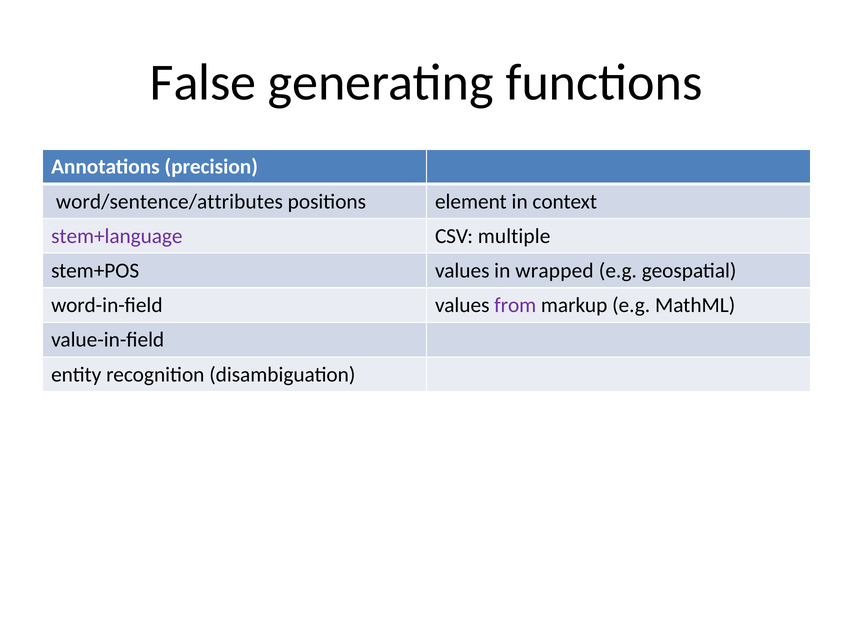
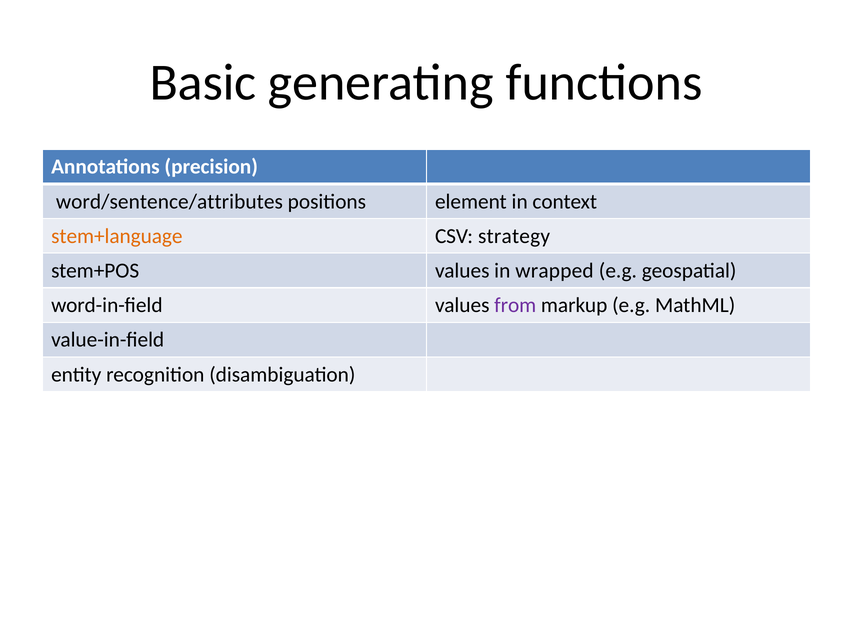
False: False -> Basic
stem+language colour: purple -> orange
multiple: multiple -> strategy
